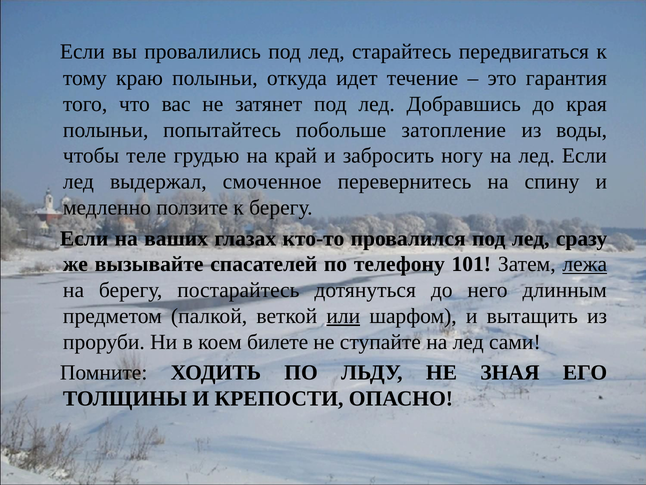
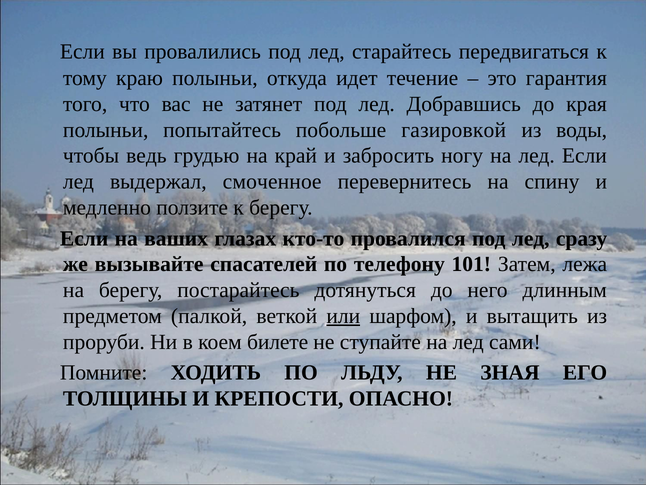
затопление: затопление -> газировкой
теле: теле -> ведь
лежа underline: present -> none
